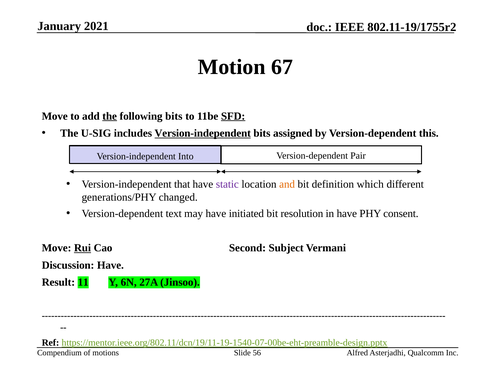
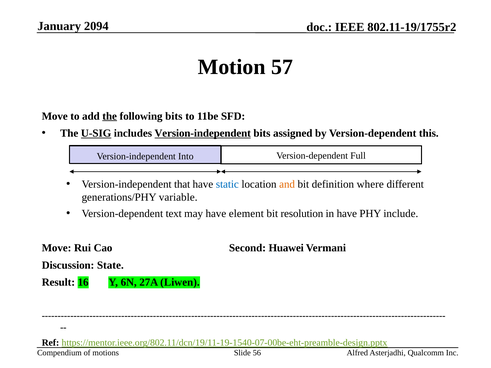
2021: 2021 -> 2094
67: 67 -> 57
SFD underline: present -> none
U-SIG underline: none -> present
Pair: Pair -> Full
static colour: purple -> blue
which: which -> where
changed: changed -> variable
initiated: initiated -> element
consent: consent -> include
Rui underline: present -> none
Subject: Subject -> Huawei
Discussion Have: Have -> State
11: 11 -> 16
Jinsoo: Jinsoo -> Liwen
